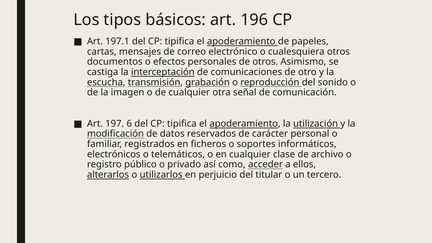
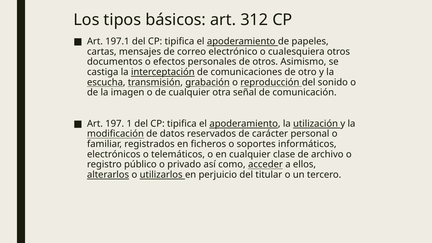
196: 196 -> 312
6: 6 -> 1
